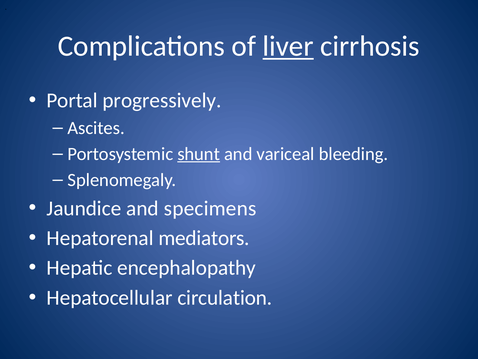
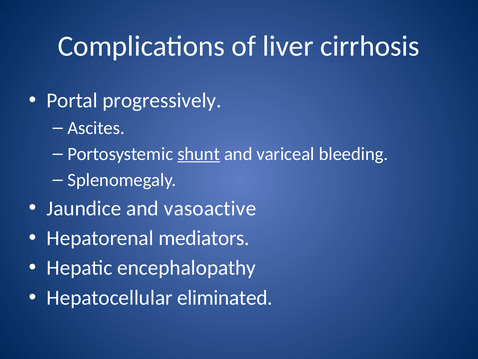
liver underline: present -> none
specimens: specimens -> vasoactive
circulation: circulation -> eliminated
